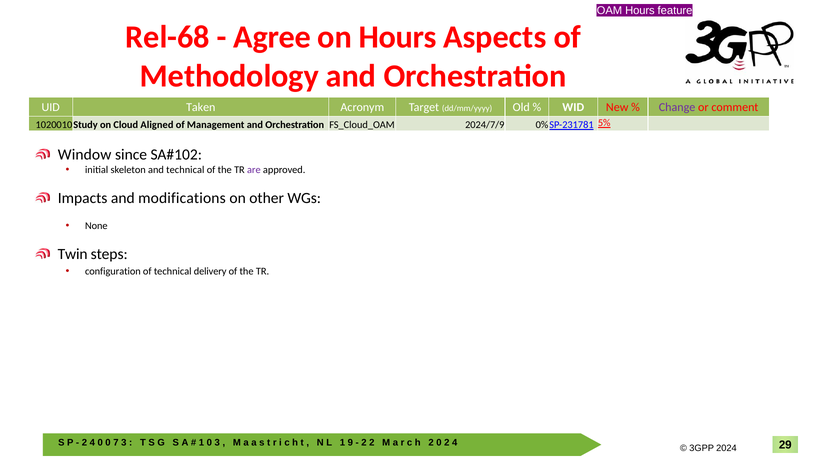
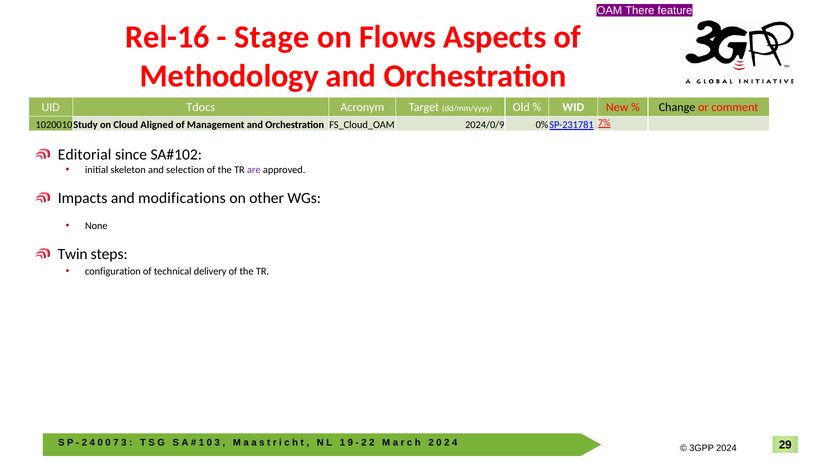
OAM Hours: Hours -> There
Rel-68: Rel-68 -> Rel-16
Agree: Agree -> Stage
on Hours: Hours -> Flows
Taken: Taken -> Tdocs
Change colour: purple -> black
2024/7/9: 2024/7/9 -> 2024/0/9
5%: 5% -> 7%
Window: Window -> Editorial
and technical: technical -> selection
